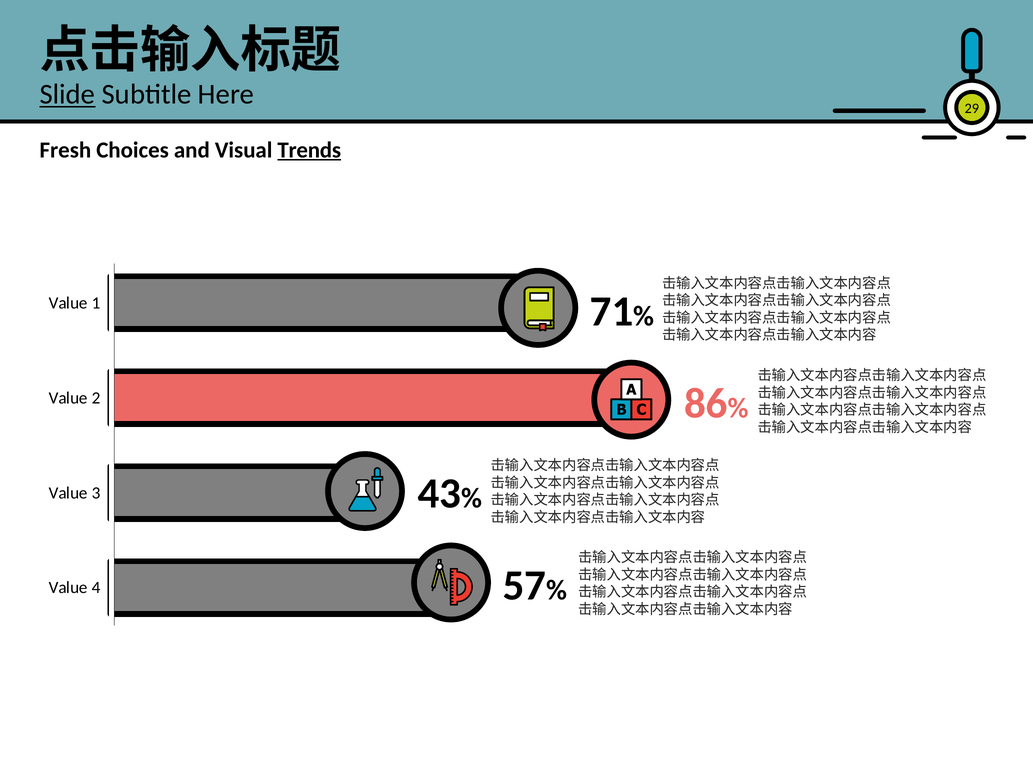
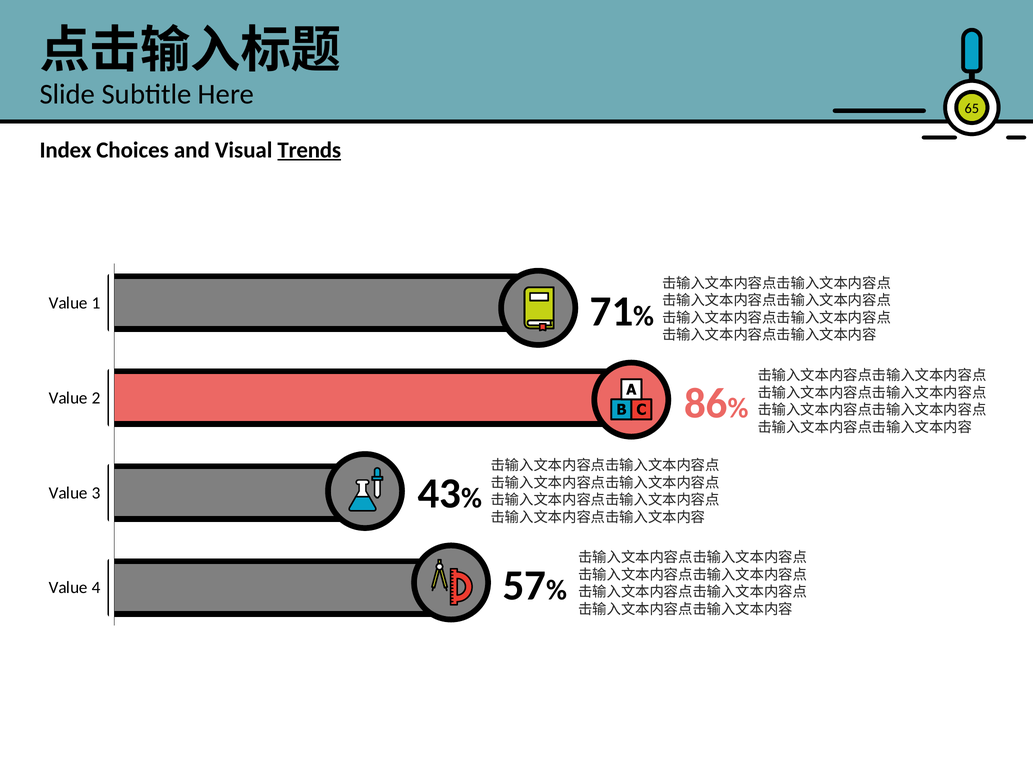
Slide underline: present -> none
29: 29 -> 65
Fresh: Fresh -> Index
